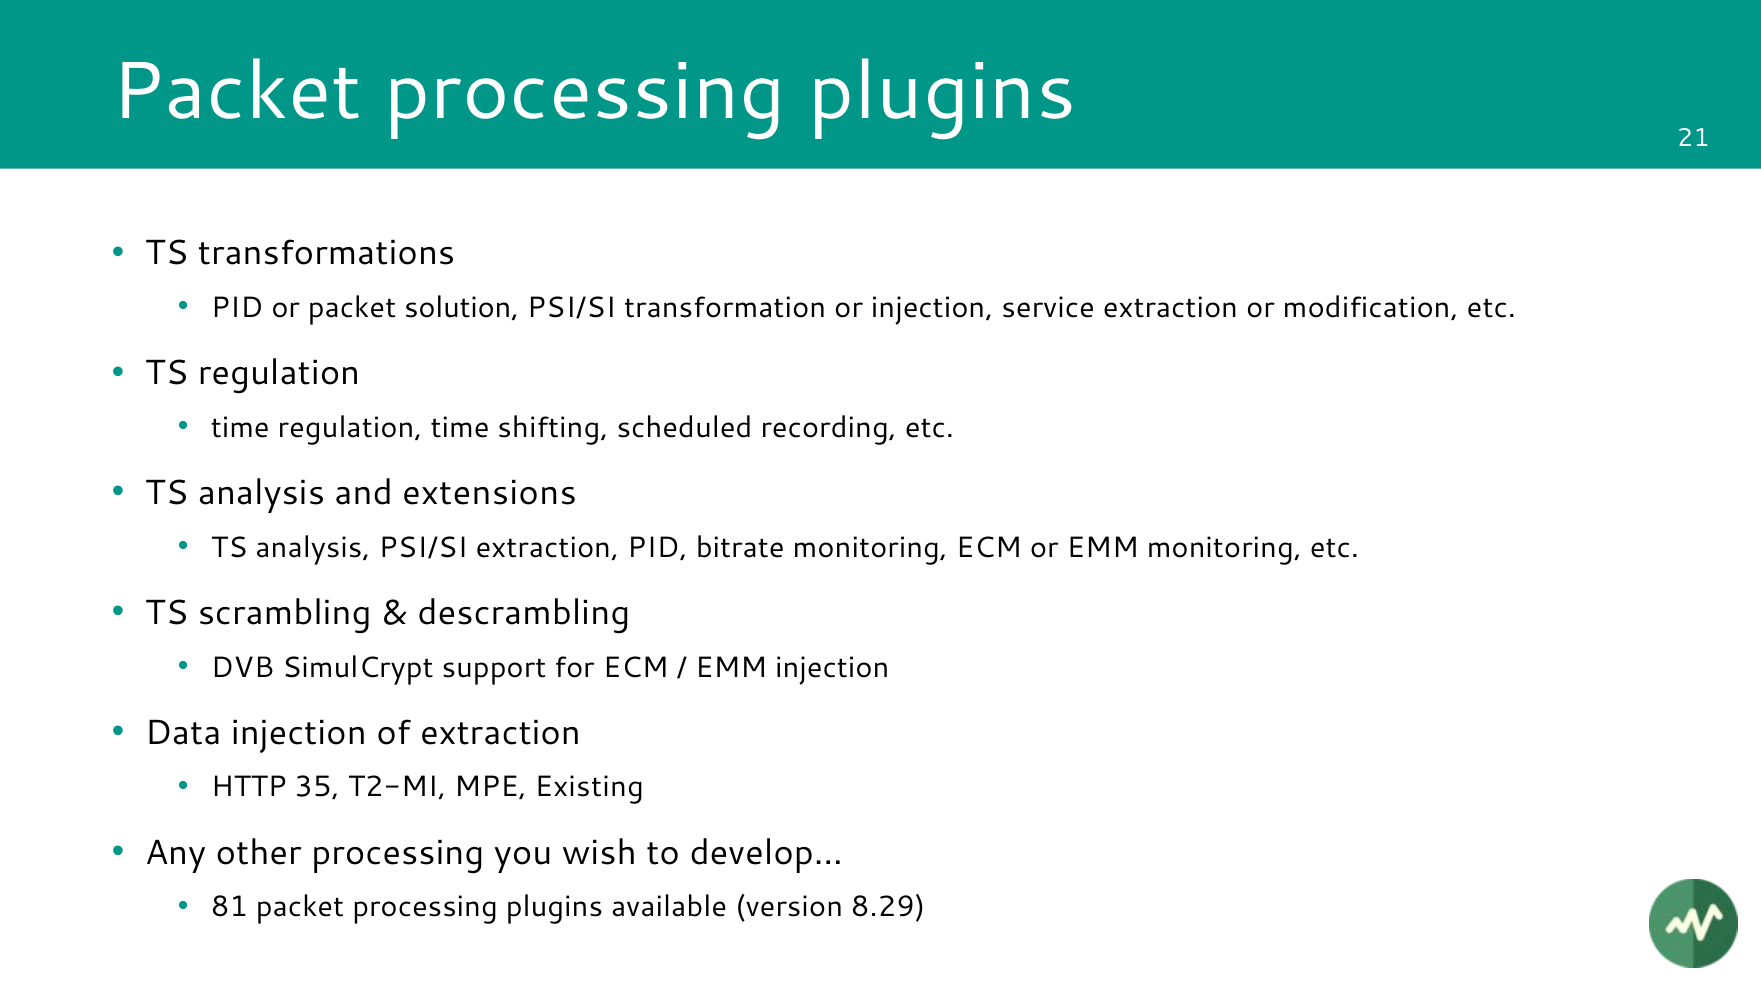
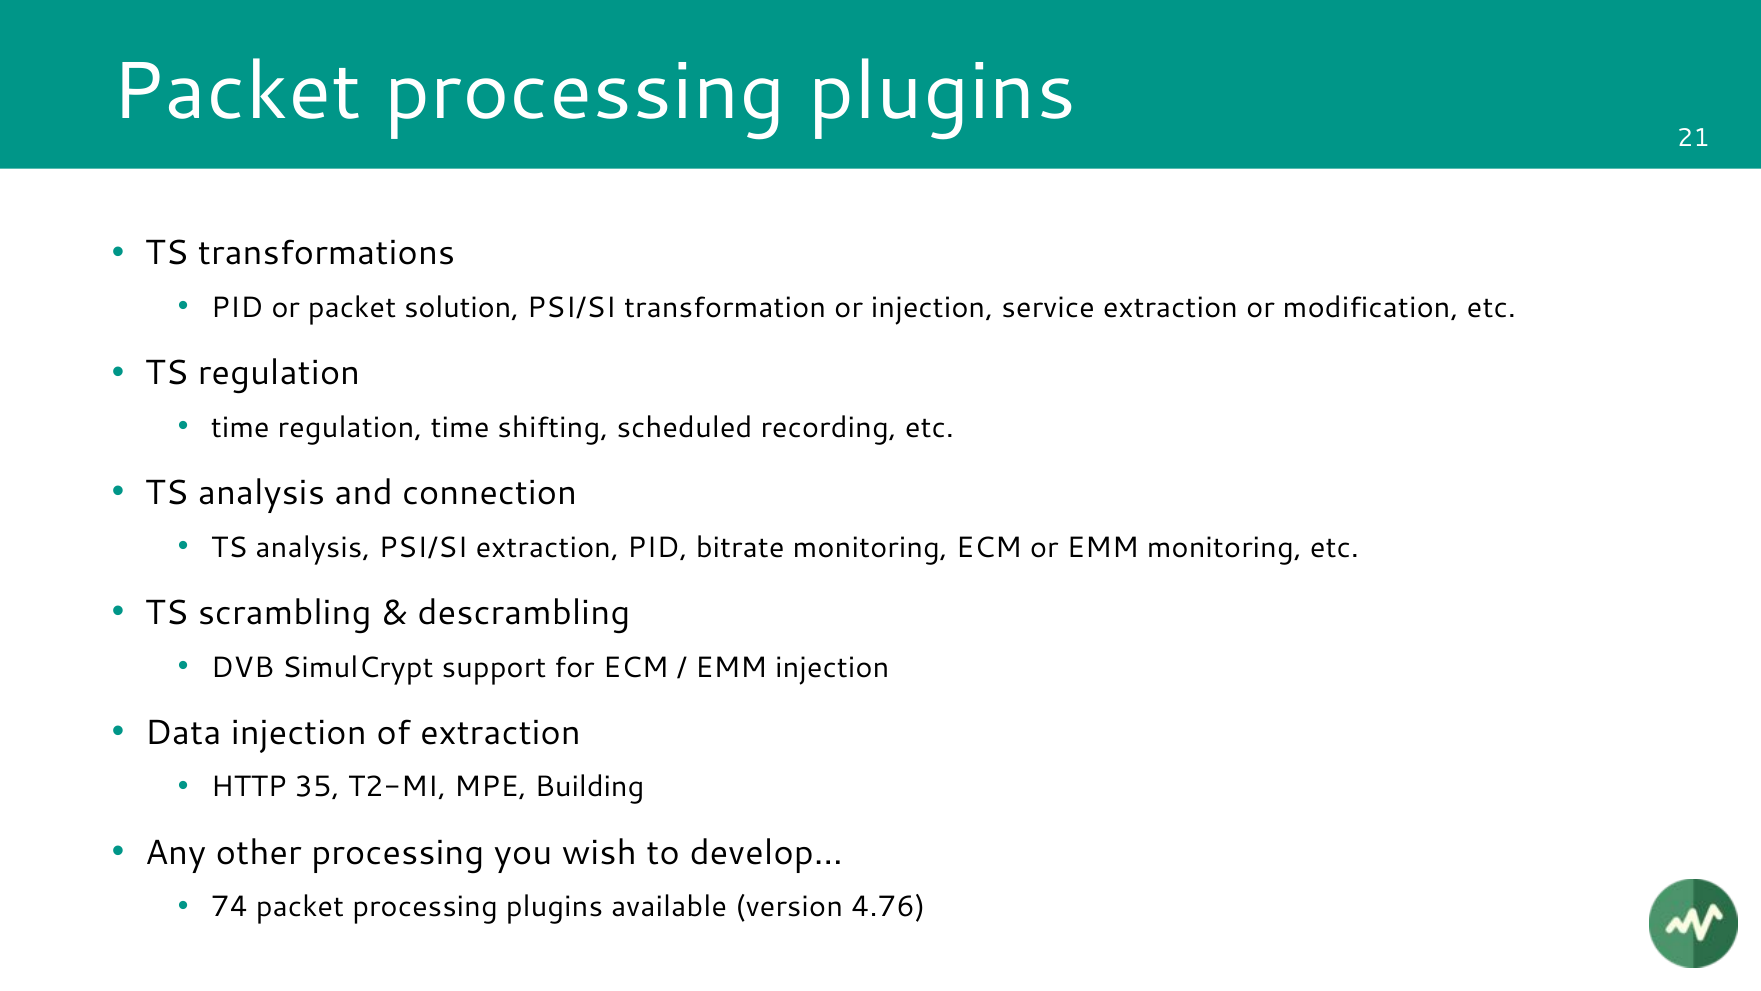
extensions: extensions -> connection
Existing: Existing -> Building
81: 81 -> 74
8.29: 8.29 -> 4.76
